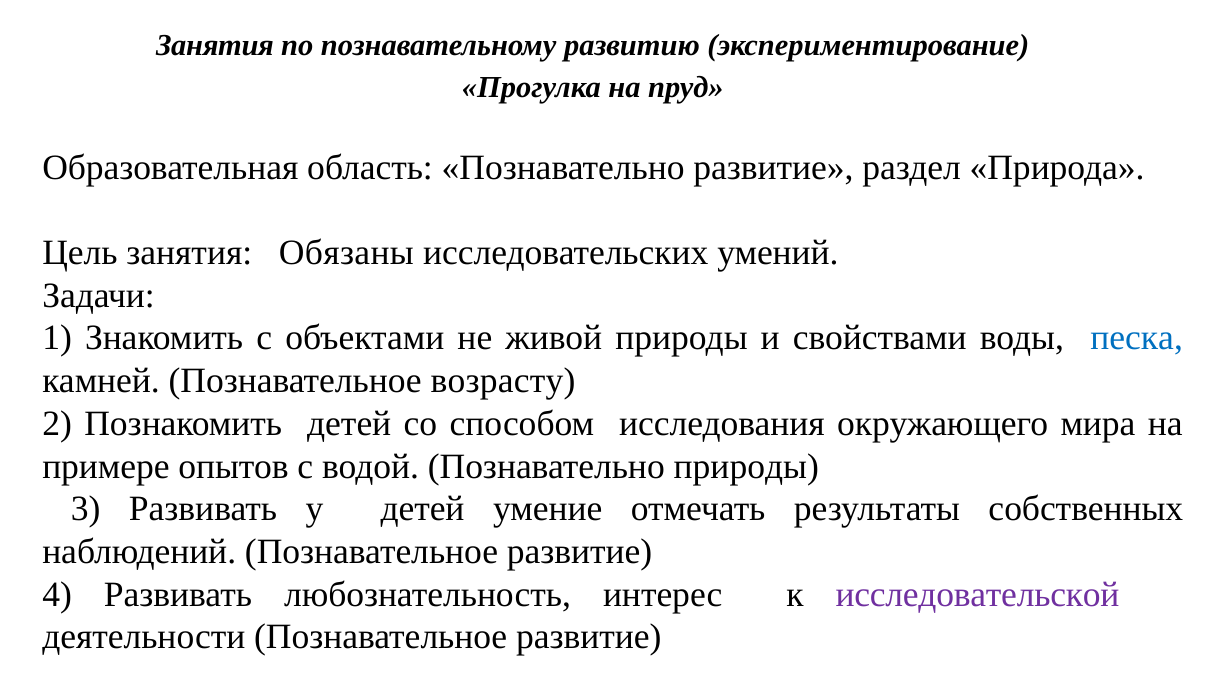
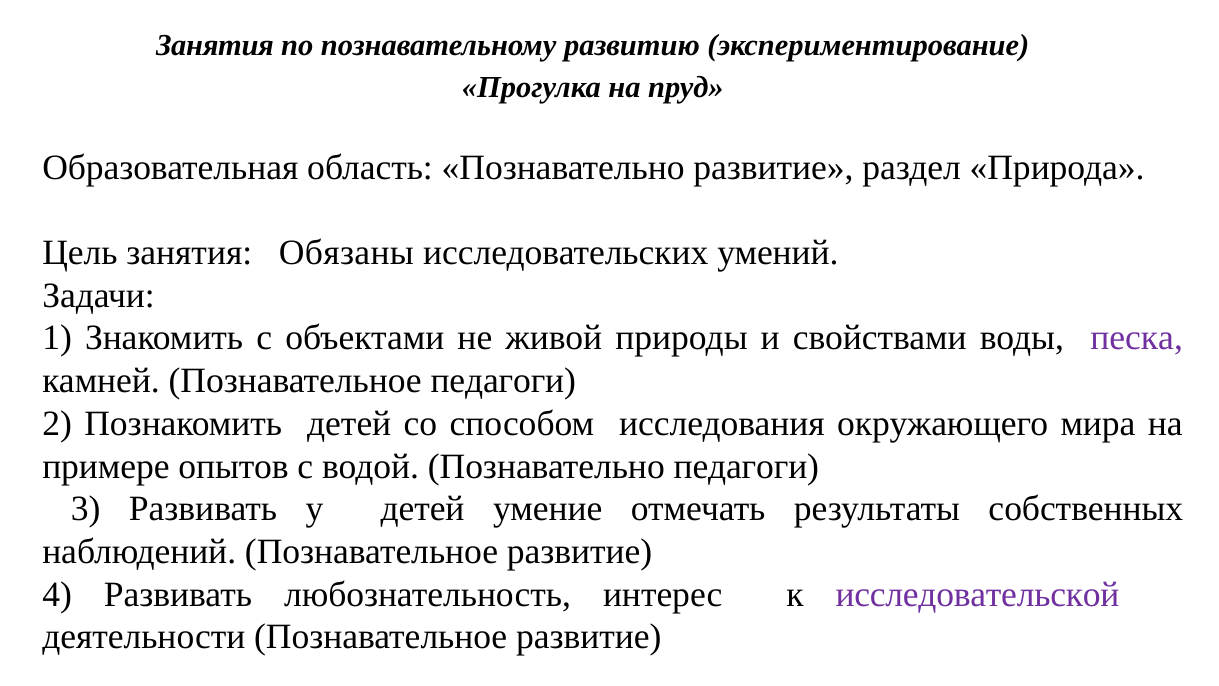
песка colour: blue -> purple
Познавательное возрасту: возрасту -> педагоги
Познавательно природы: природы -> педагоги
